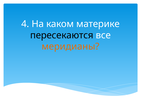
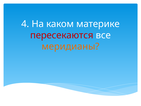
пересекаются colour: black -> red
